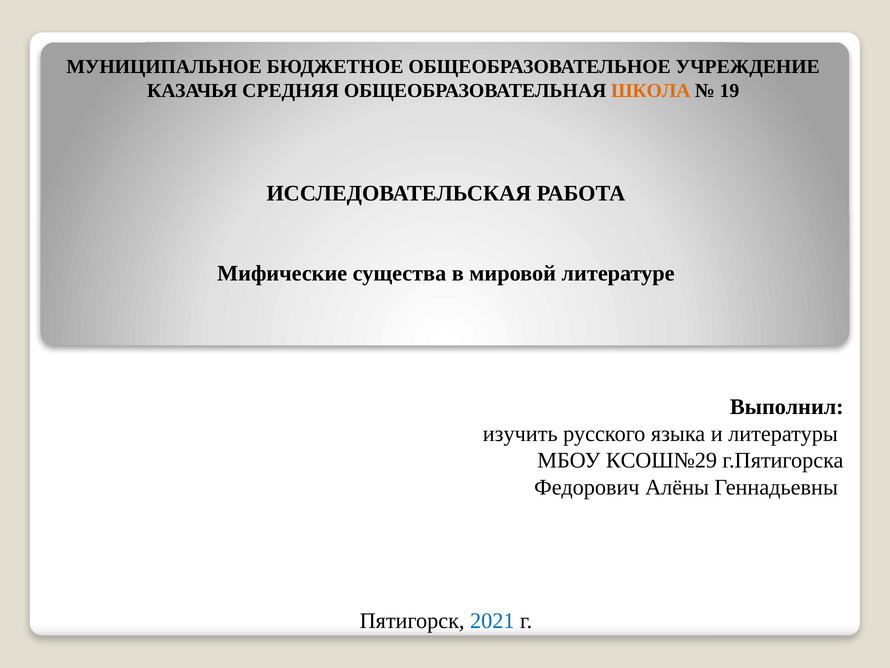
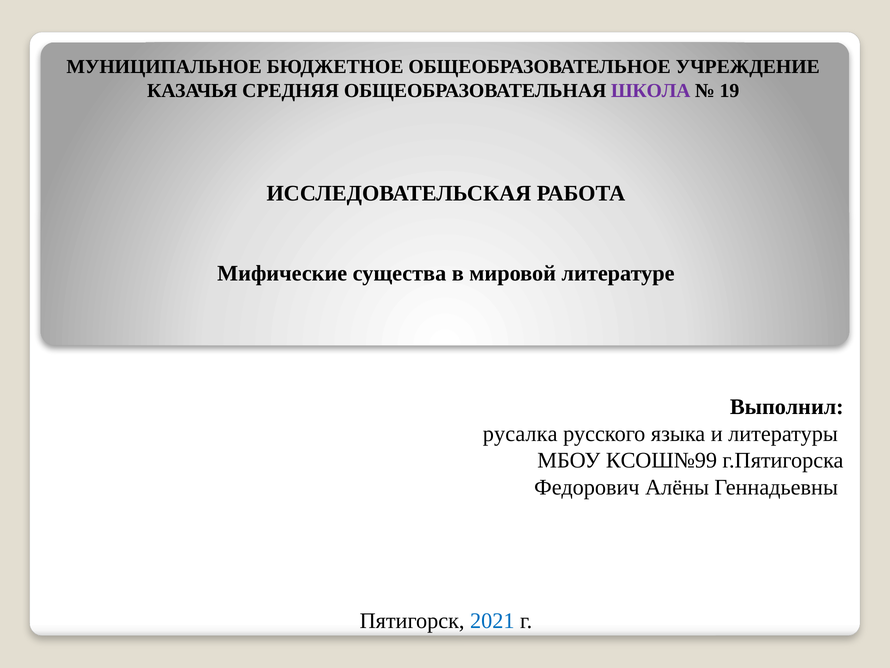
ШКОЛА colour: orange -> purple
изучить: изучить -> русалка
КСОШ№29: КСОШ№29 -> КСОШ№99
